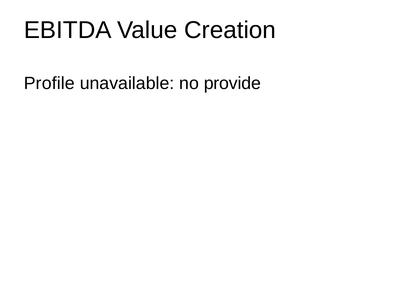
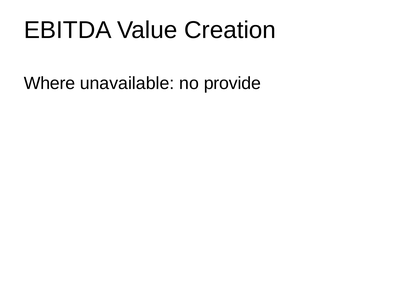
Profile: Profile -> Where
